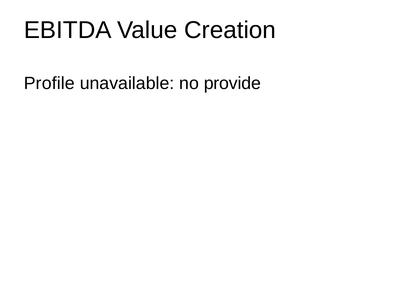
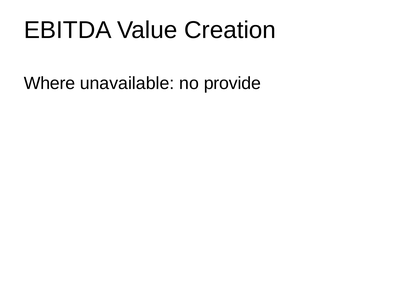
Profile: Profile -> Where
